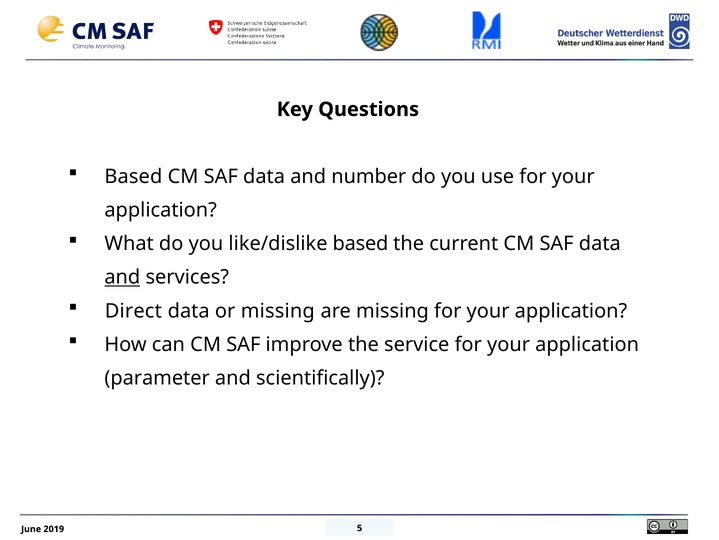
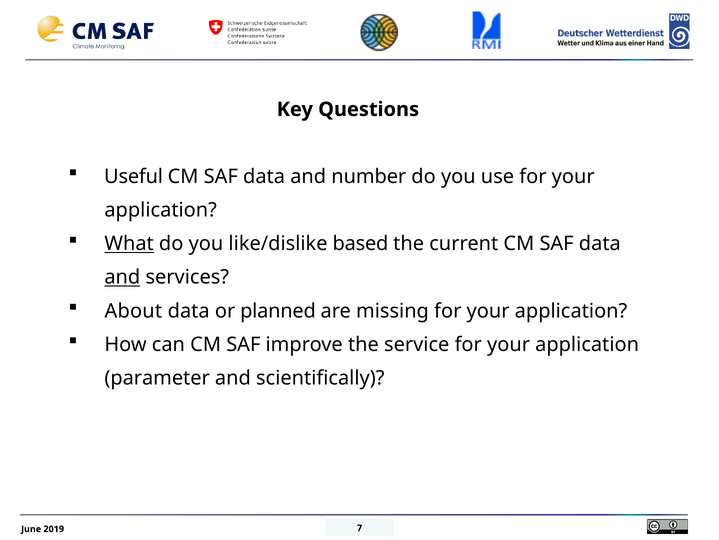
Based at (133, 176): Based -> Useful
What underline: none -> present
Direct: Direct -> About
or missing: missing -> planned
5: 5 -> 7
